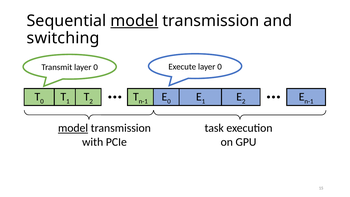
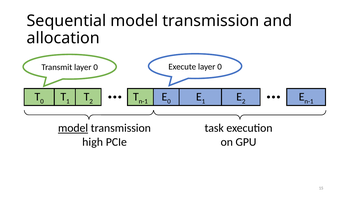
model at (134, 21) underline: present -> none
switching: switching -> allocation
with: with -> high
